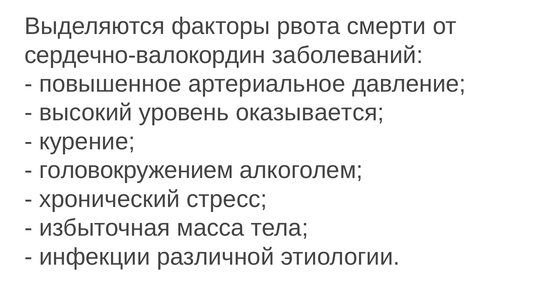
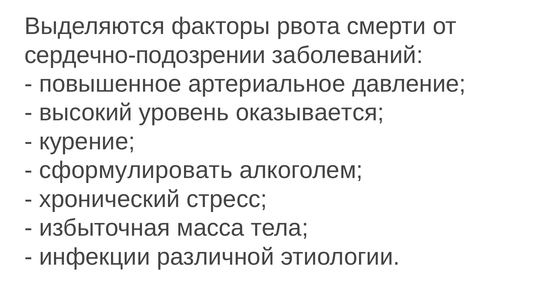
сердечно-валокордин: сердечно-валокордин -> сердечно-подозрении
головокружением: головокружением -> сформулировать
